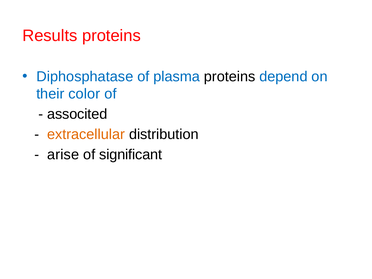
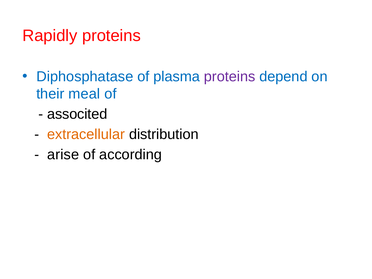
Results: Results -> Rapidly
proteins at (230, 77) colour: black -> purple
color: color -> meal
significant: significant -> according
